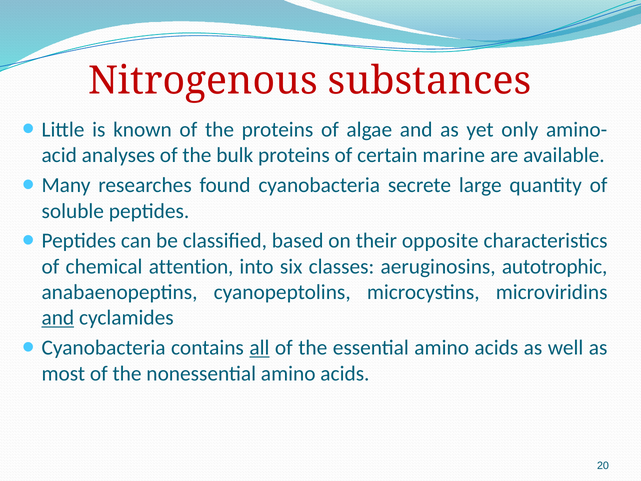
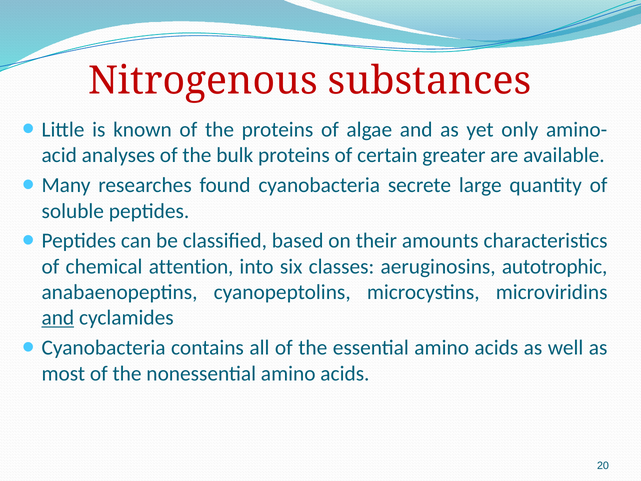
marine: marine -> greater
opposite: opposite -> amounts
all underline: present -> none
